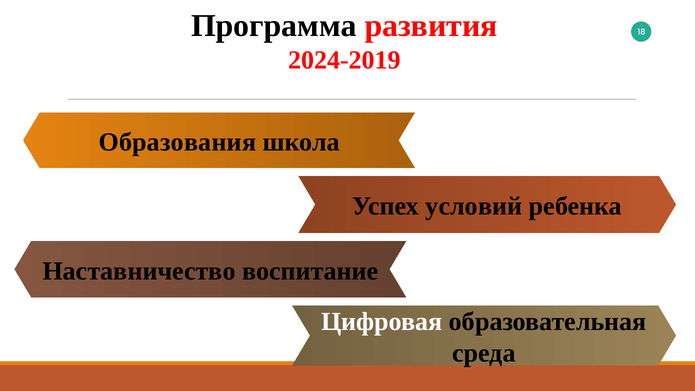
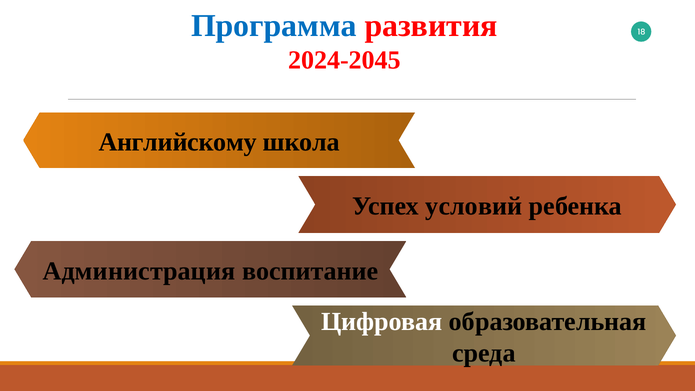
Программа colour: black -> blue
2024-2019: 2024-2019 -> 2024-2045
Образования: Образования -> Английскому
Наставничество: Наставничество -> Администрация
